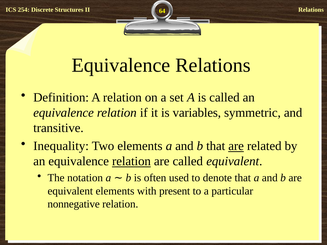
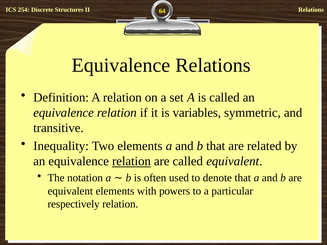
are at (236, 146) underline: present -> none
present: present -> powers
nonnegative: nonnegative -> respectively
